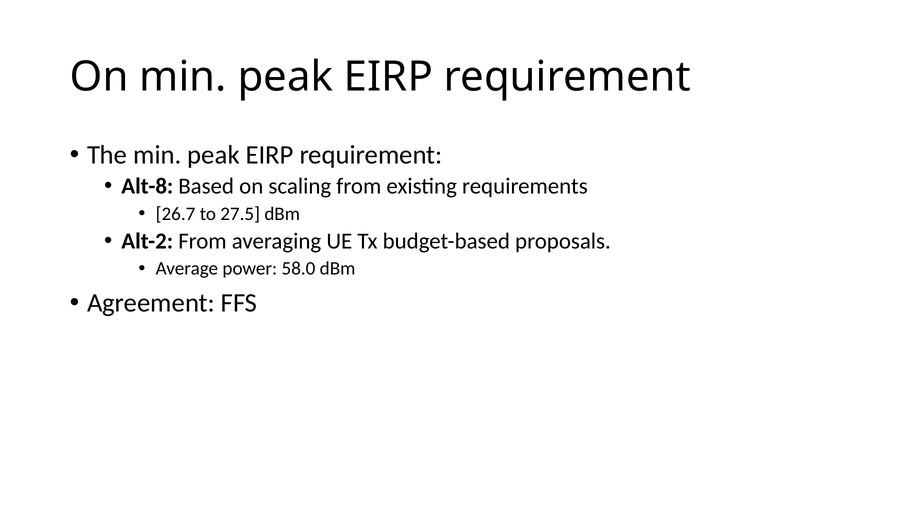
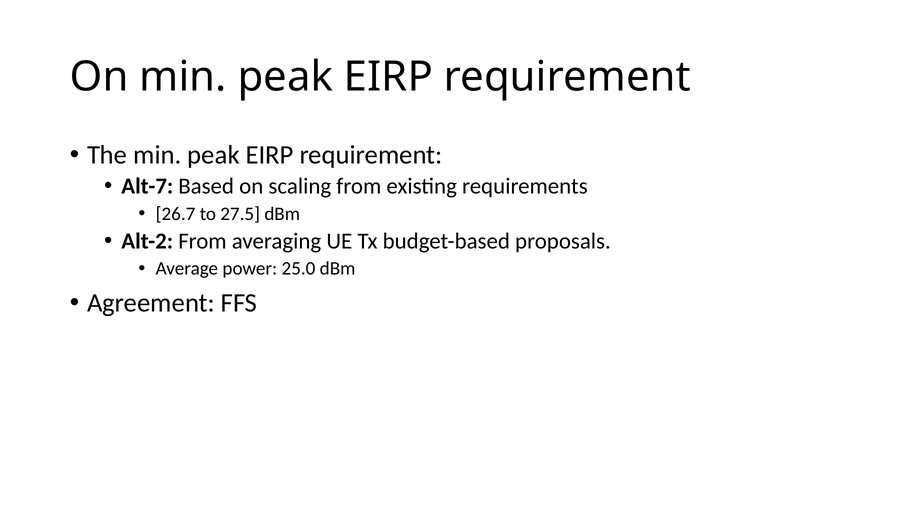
Alt-8: Alt-8 -> Alt-7
58.0: 58.0 -> 25.0
